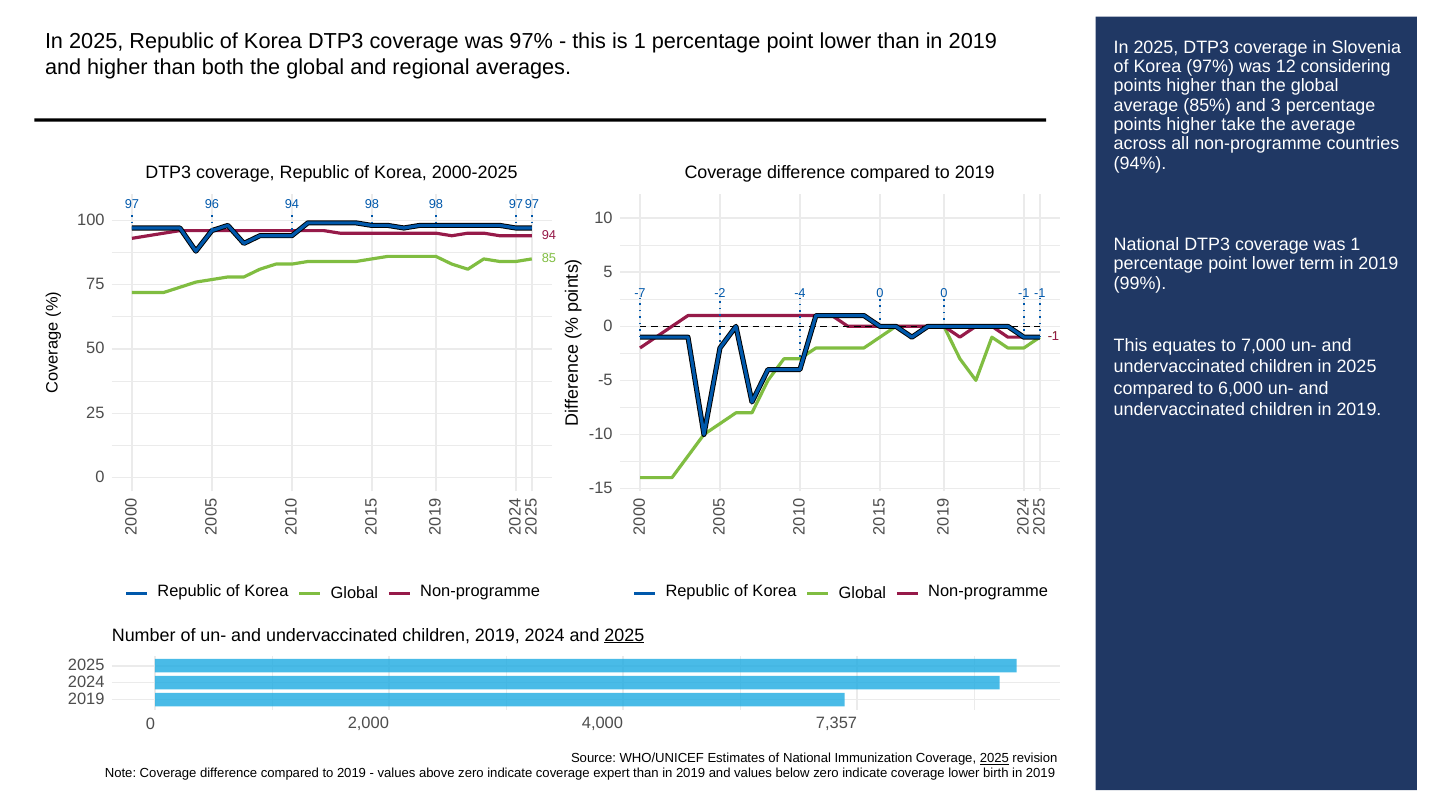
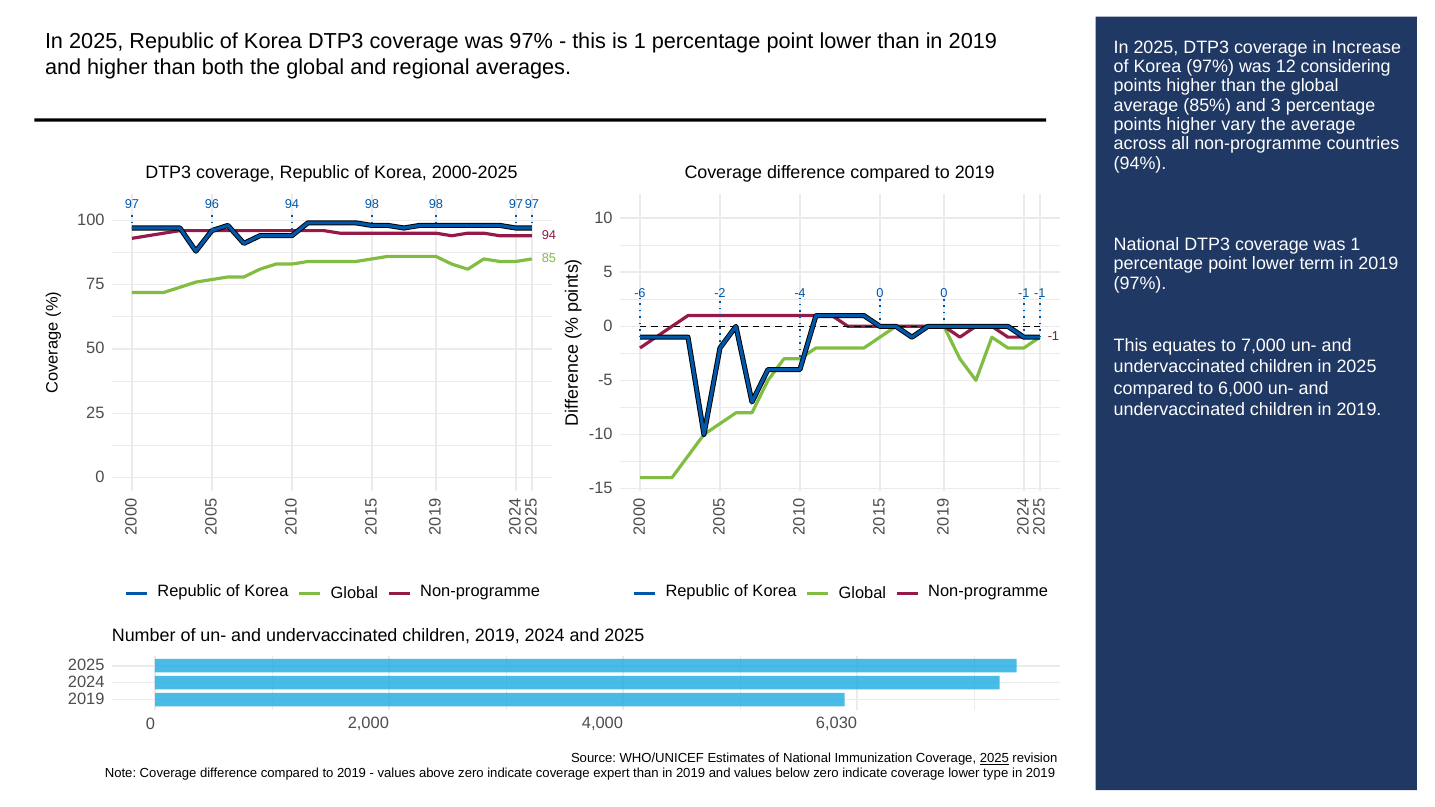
Slovenia: Slovenia -> Increase
take: take -> vary
99% at (1140, 283): 99% -> 97%
-7: -7 -> -6
2025 at (624, 635) underline: present -> none
7,357: 7,357 -> 6,030
birth: birth -> type
